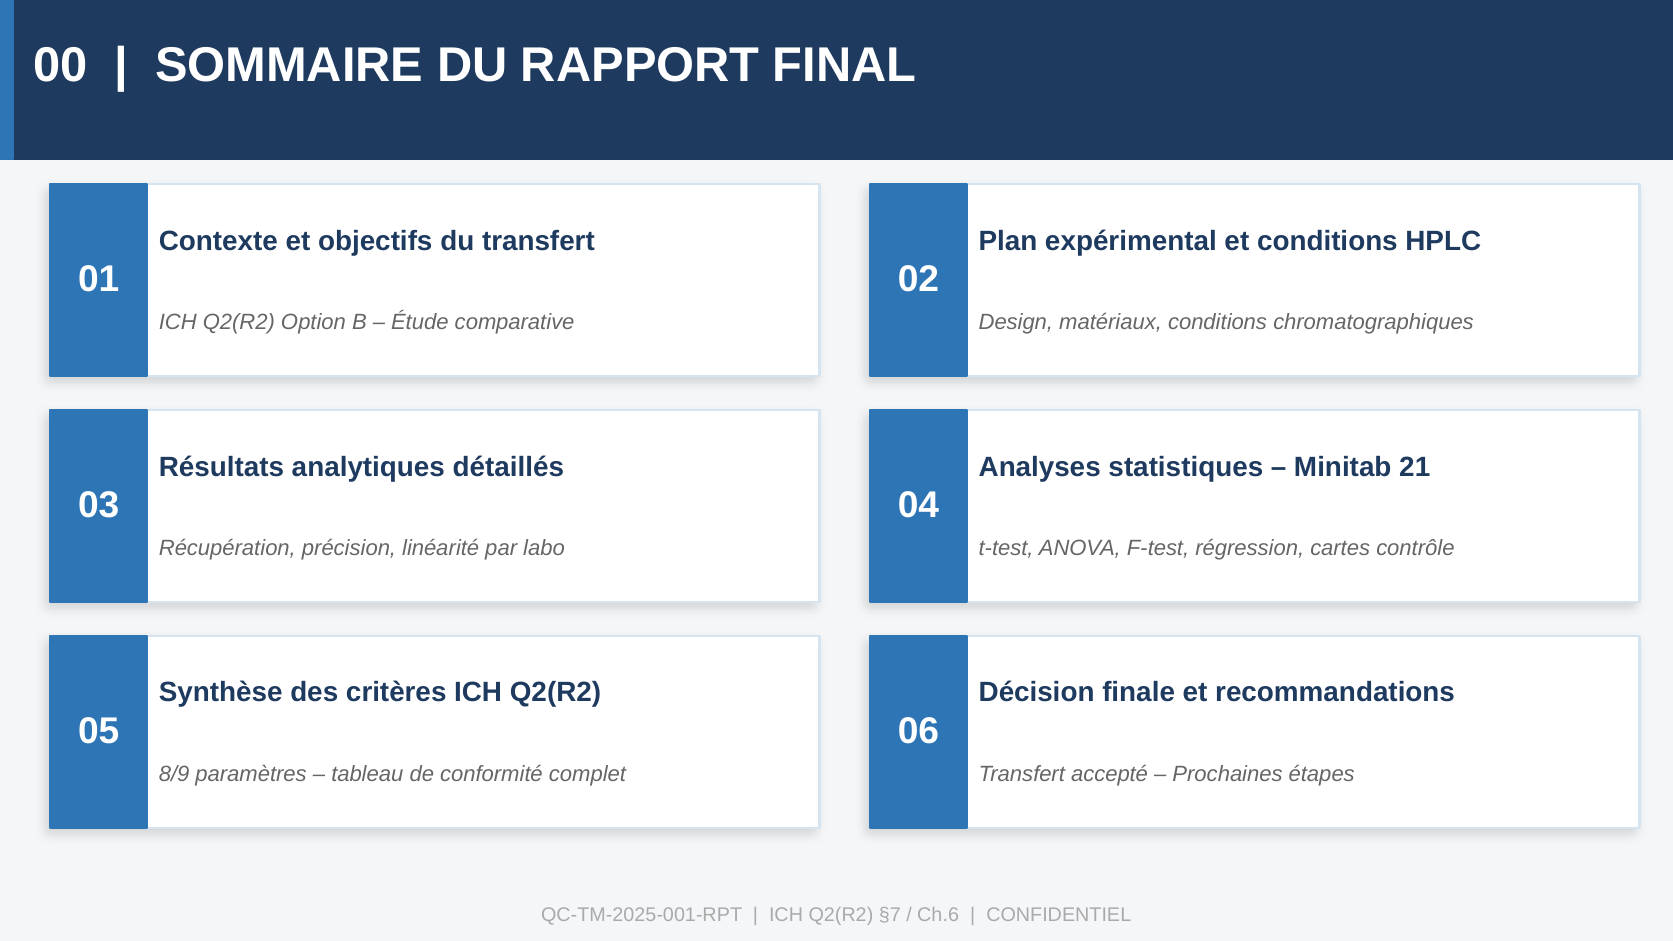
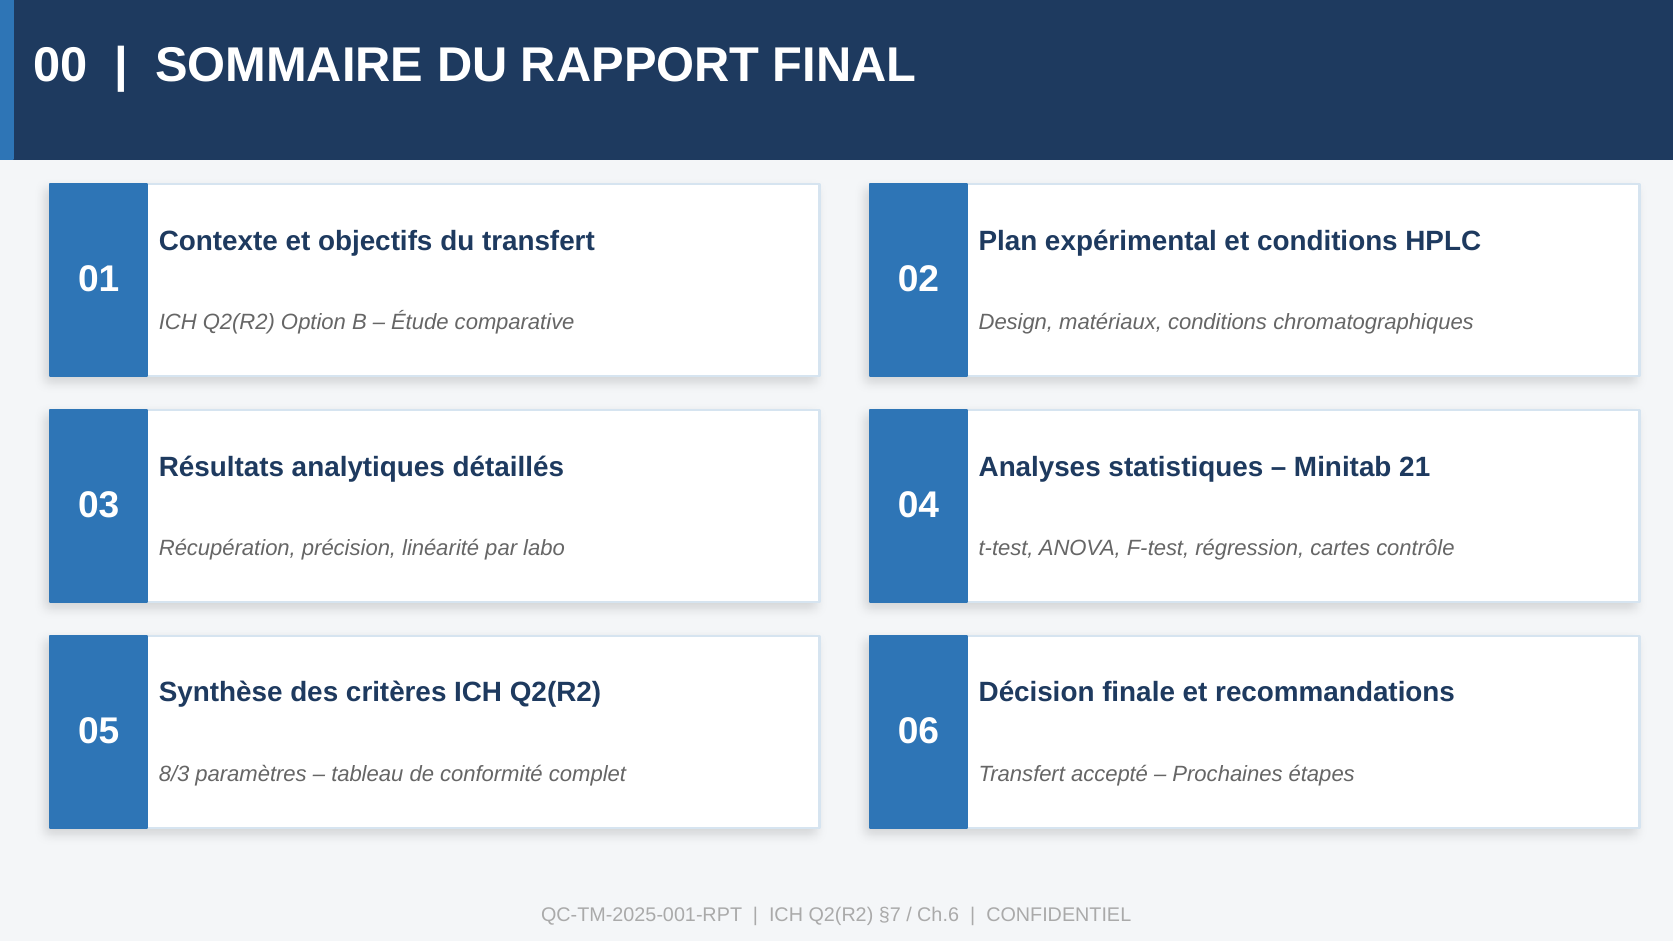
8/9: 8/9 -> 8/3
